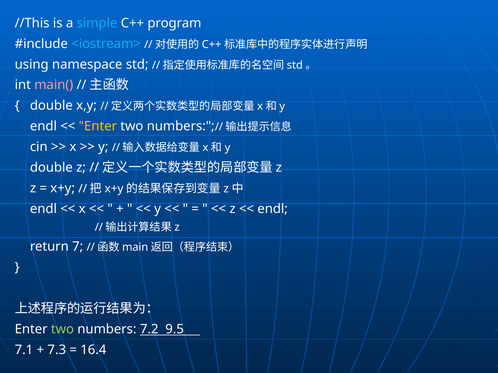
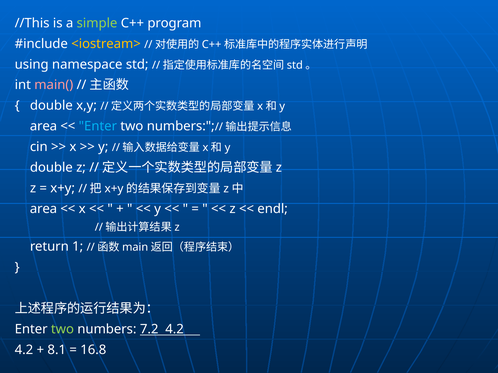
simple colour: light blue -> light green
<iostream> colour: light blue -> yellow
endl at (43, 126): endl -> area
Enter at (98, 126) colour: yellow -> light blue
endl at (43, 209): endl -> area
7: 7 -> 1
7.2 9.5: 9.5 -> 4.2
7.1 at (24, 350): 7.1 -> 4.2
7.3: 7.3 -> 8.1
16.4: 16.4 -> 16.8
